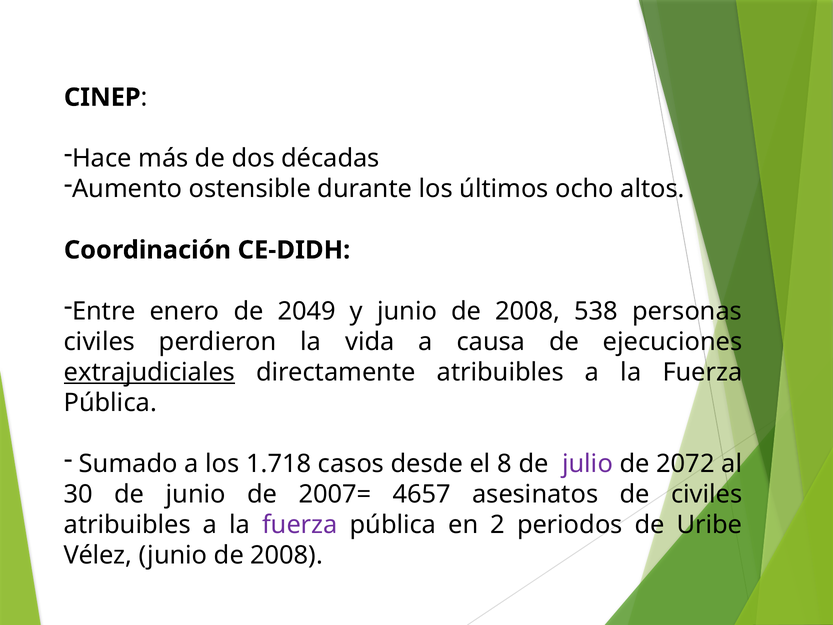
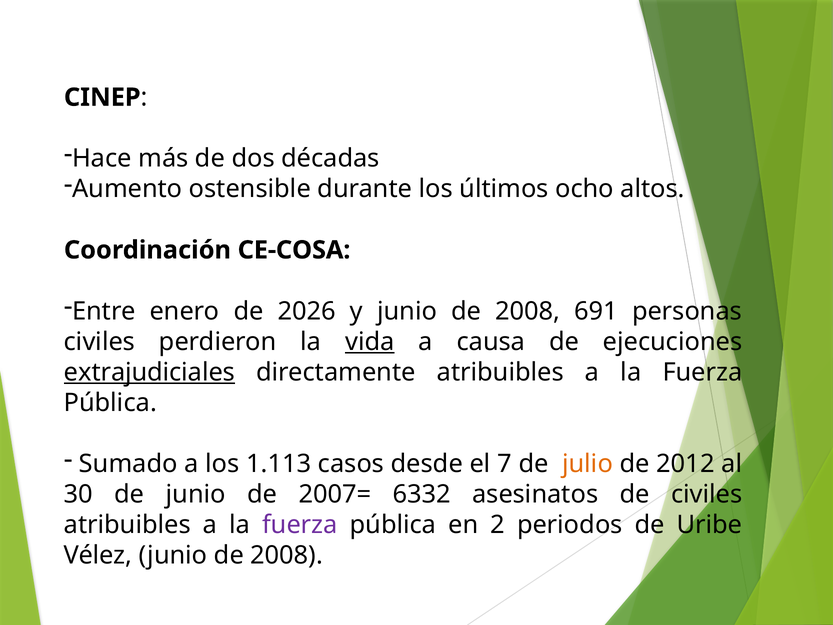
CE-DIDH: CE-DIDH -> CE-COSA
2049: 2049 -> 2026
538: 538 -> 691
vida underline: none -> present
1.718: 1.718 -> 1.113
8: 8 -> 7
julio colour: purple -> orange
2072: 2072 -> 2012
4657: 4657 -> 6332
